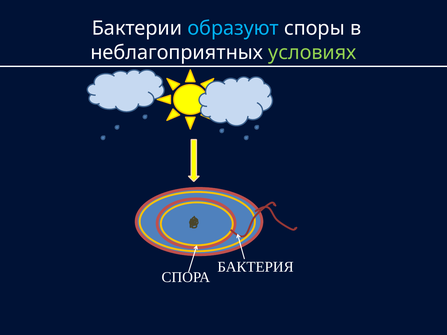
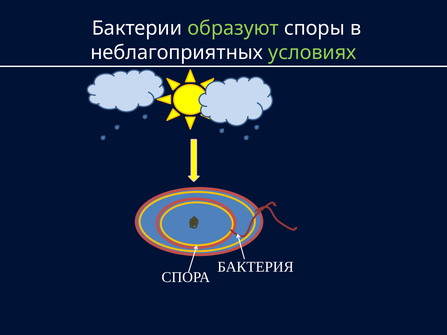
образуют colour: light blue -> light green
